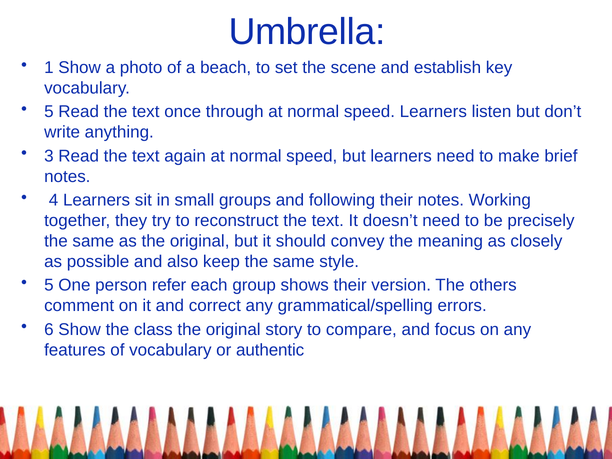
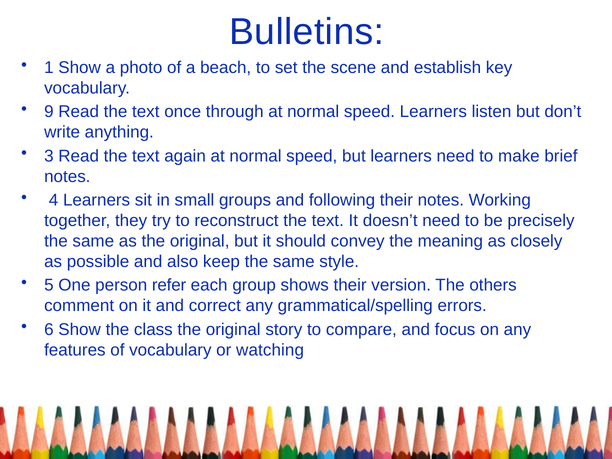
Umbrella: Umbrella -> Bulletins
5 at (49, 112): 5 -> 9
authentic: authentic -> watching
